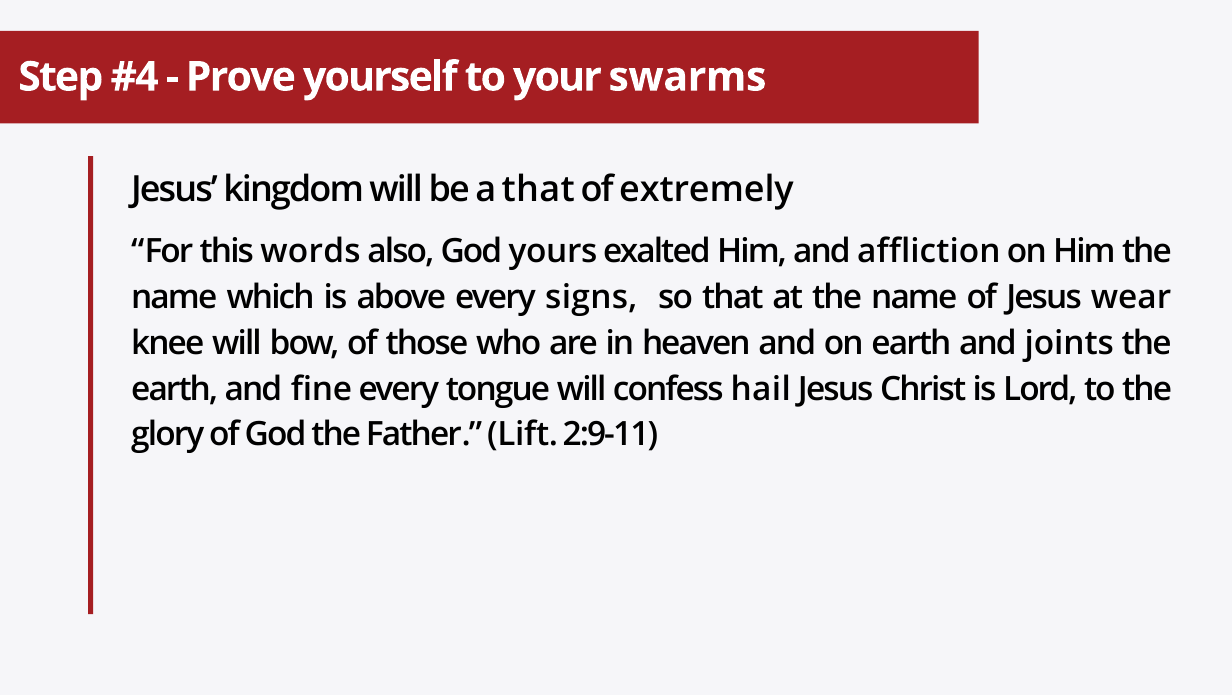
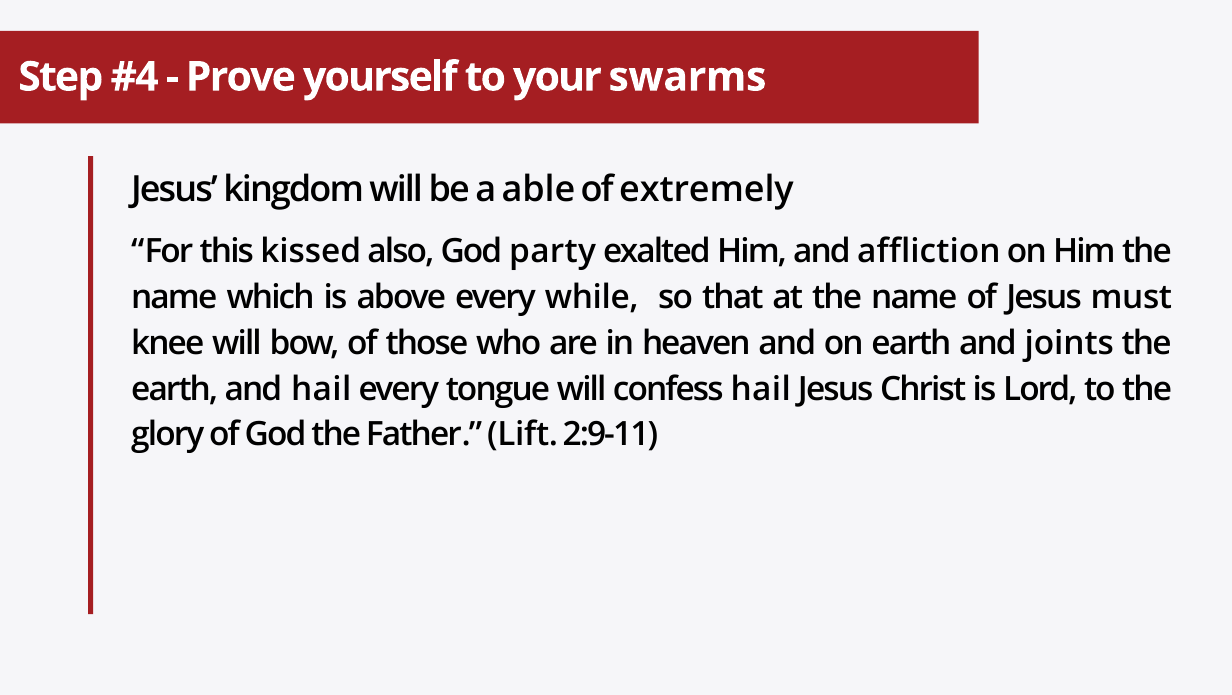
a that: that -> able
words: words -> kissed
yours: yours -> party
signs: signs -> while
wear: wear -> must
and fine: fine -> hail
